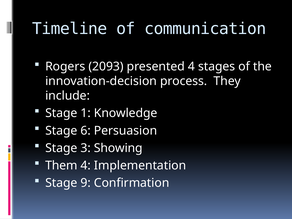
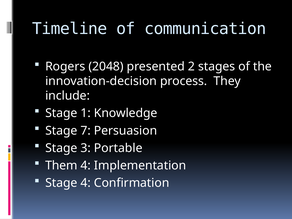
2093: 2093 -> 2048
presented 4: 4 -> 2
6: 6 -> 7
Showing: Showing -> Portable
Stage 9: 9 -> 4
